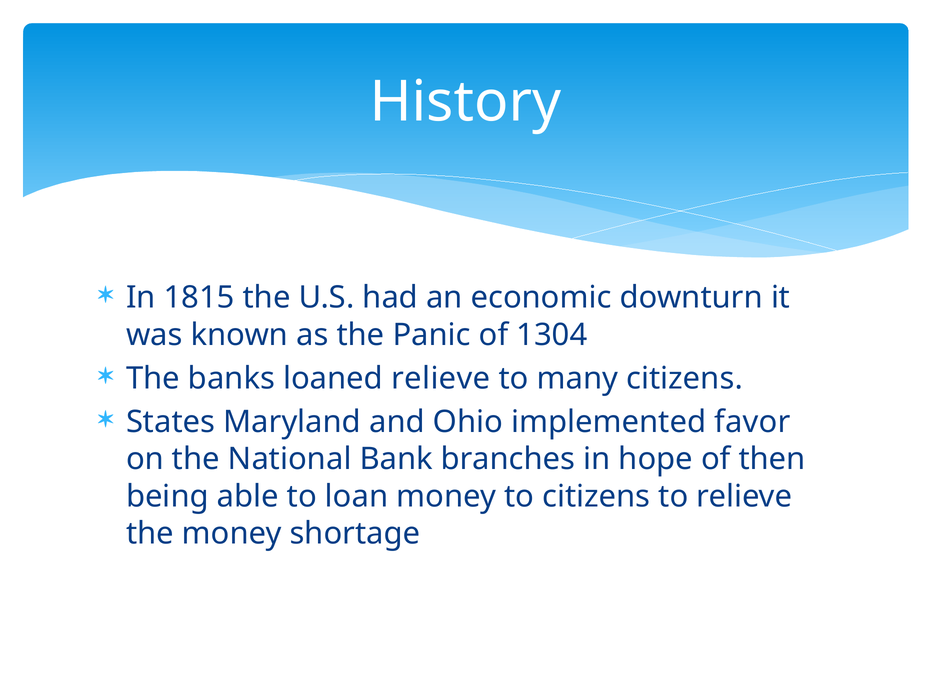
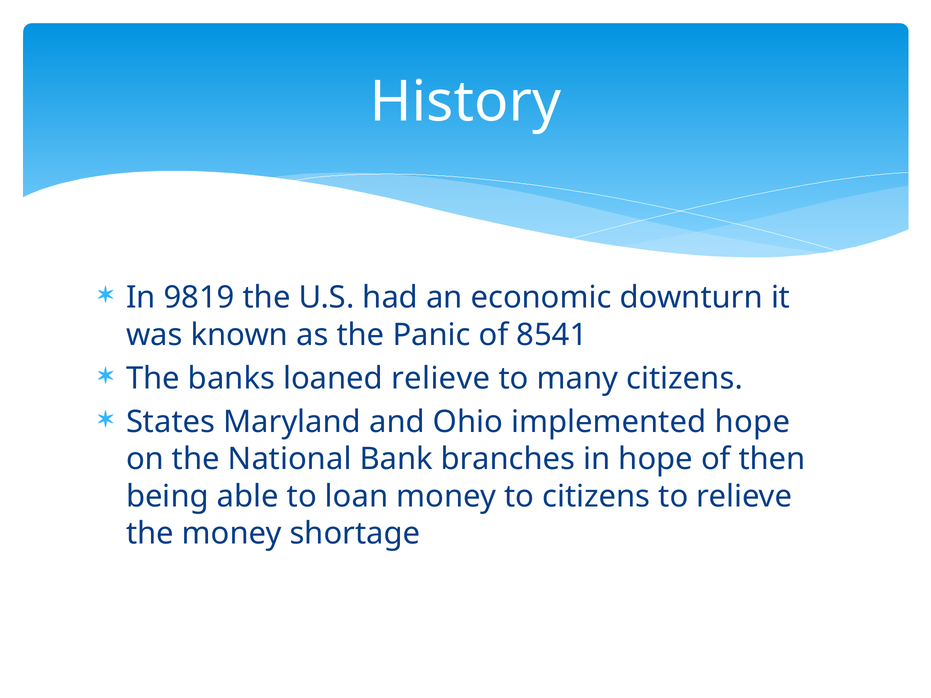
1815: 1815 -> 9819
1304: 1304 -> 8541
implemented favor: favor -> hope
